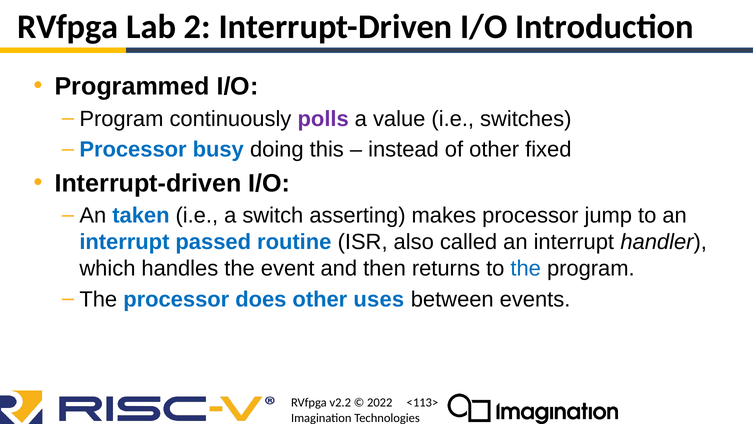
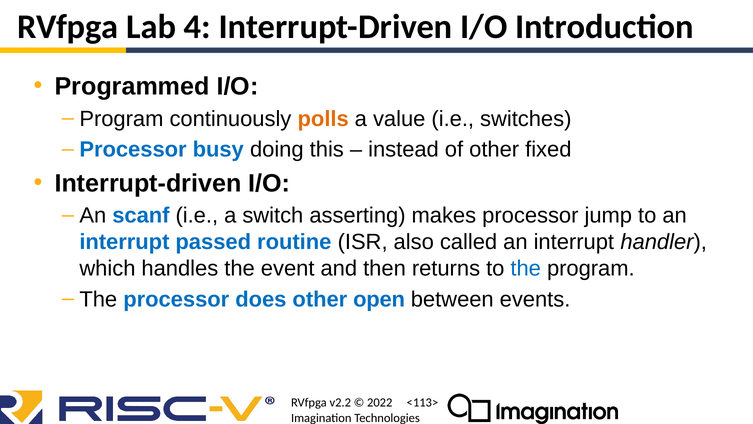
2: 2 -> 4
polls colour: purple -> orange
taken: taken -> scanf
uses: uses -> open
